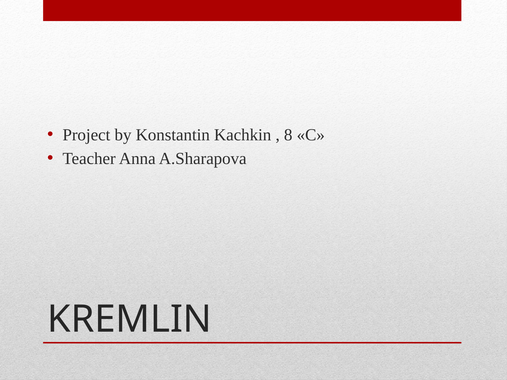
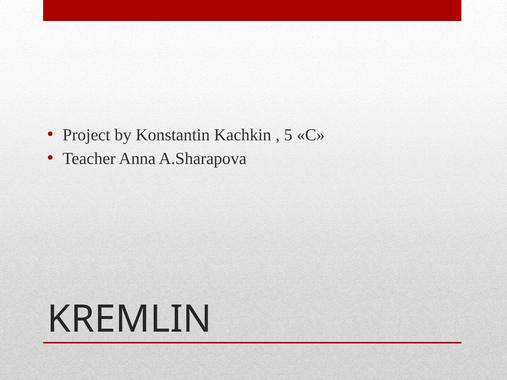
8: 8 -> 5
